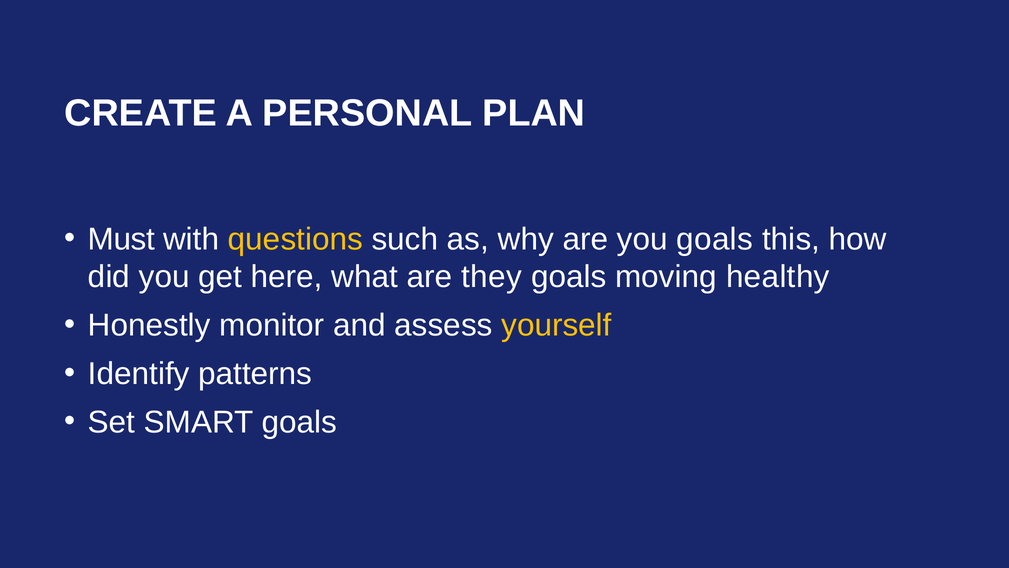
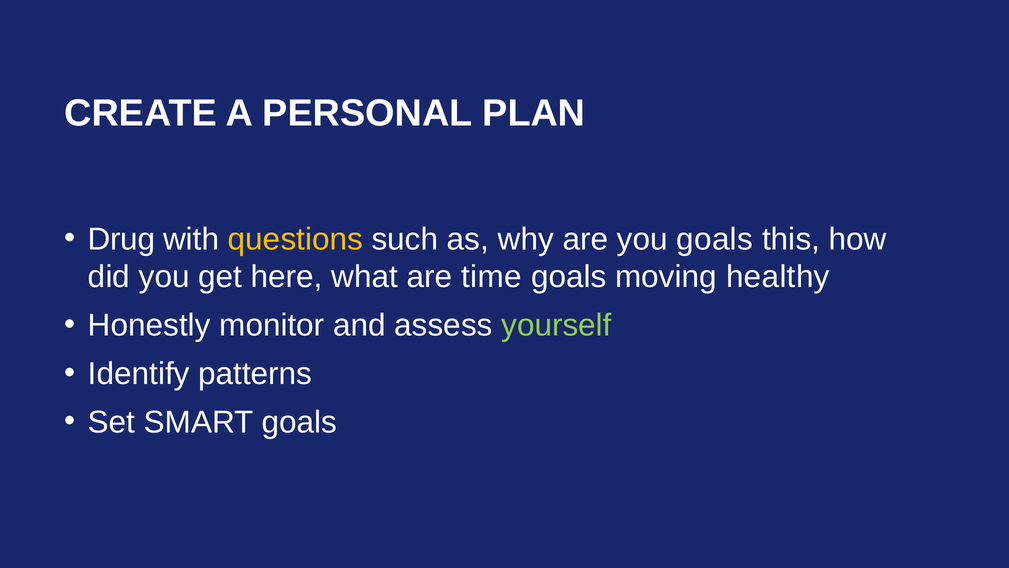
Must: Must -> Drug
they: they -> time
yourself colour: yellow -> light green
